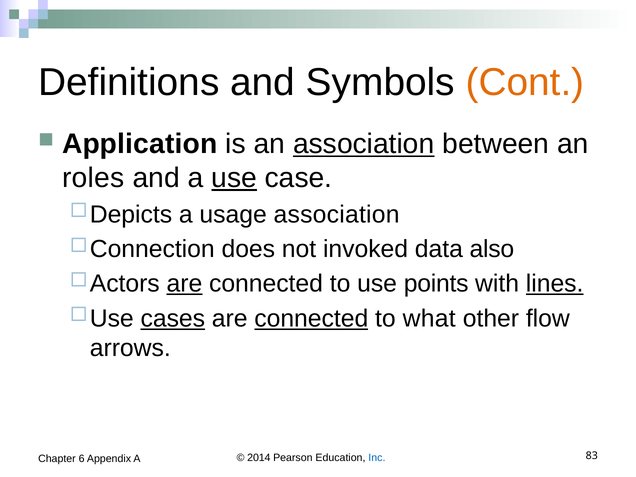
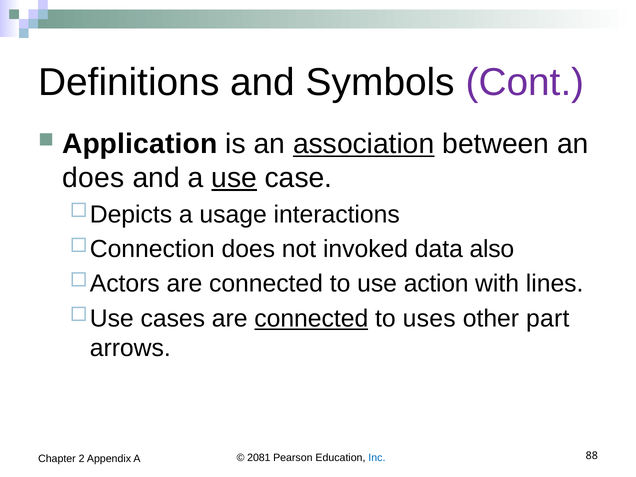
Cont colour: orange -> purple
roles at (93, 178): roles -> does
usage association: association -> interactions
are at (184, 284) underline: present -> none
points: points -> action
lines underline: present -> none
cases underline: present -> none
what: what -> uses
flow: flow -> part
2014: 2014 -> 2081
6: 6 -> 2
83: 83 -> 88
